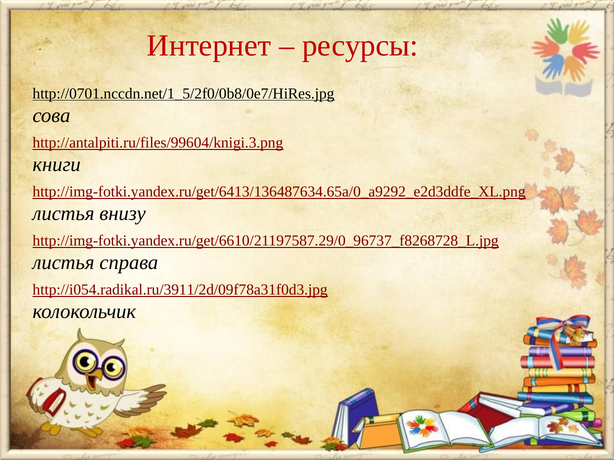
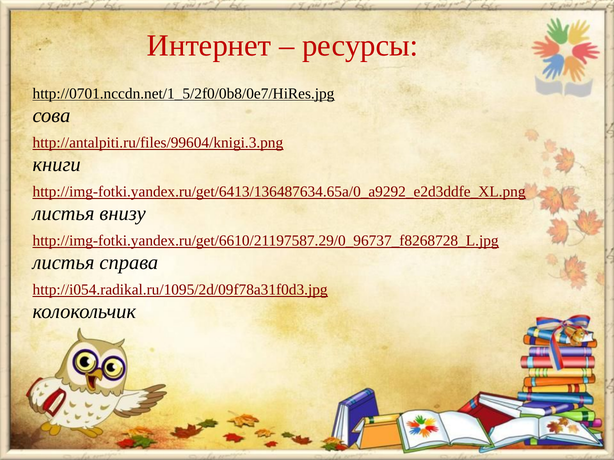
http://i054.radikal.ru/3911/2d/09f78a31f0d3.jpg: http://i054.radikal.ru/3911/2d/09f78a31f0d3.jpg -> http://i054.radikal.ru/1095/2d/09f78a31f0d3.jpg
